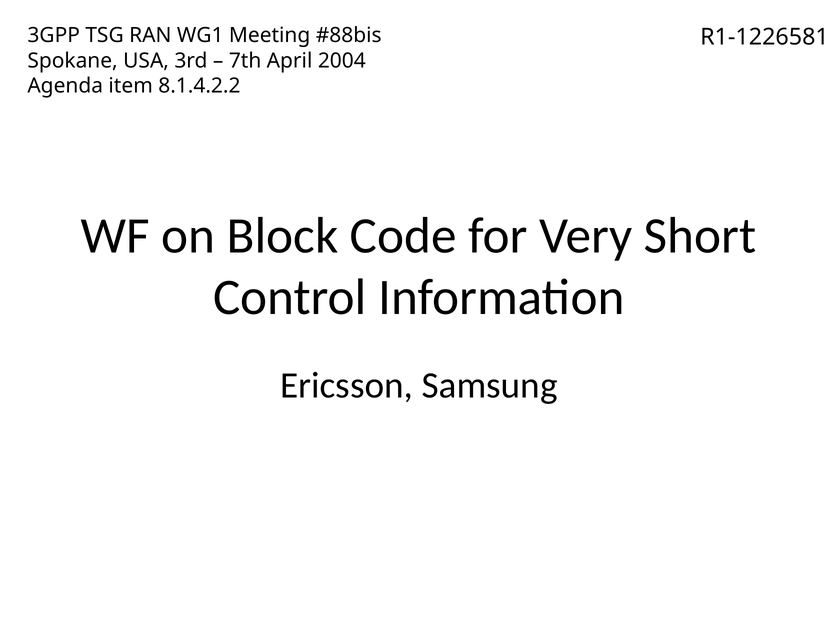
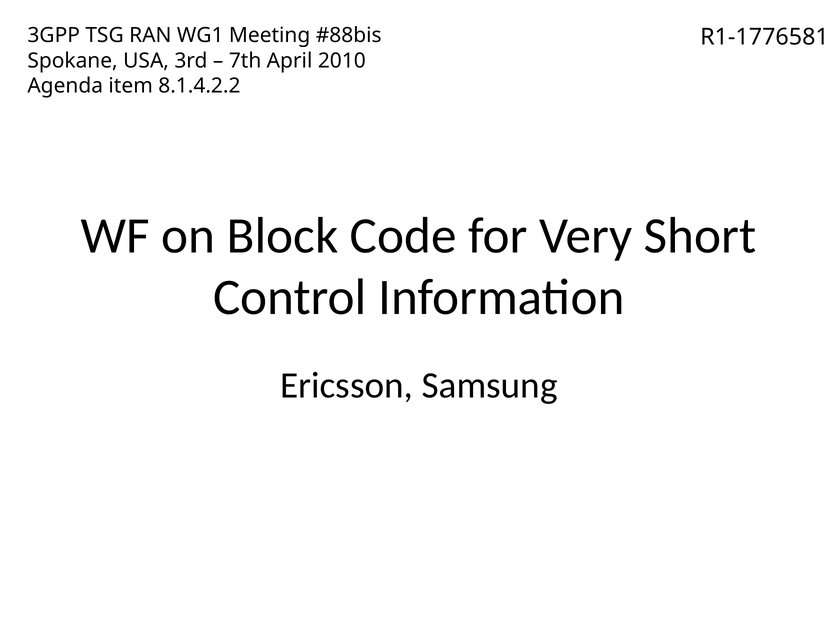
R1-1226581: R1-1226581 -> R1-1776581
2004: 2004 -> 2010
